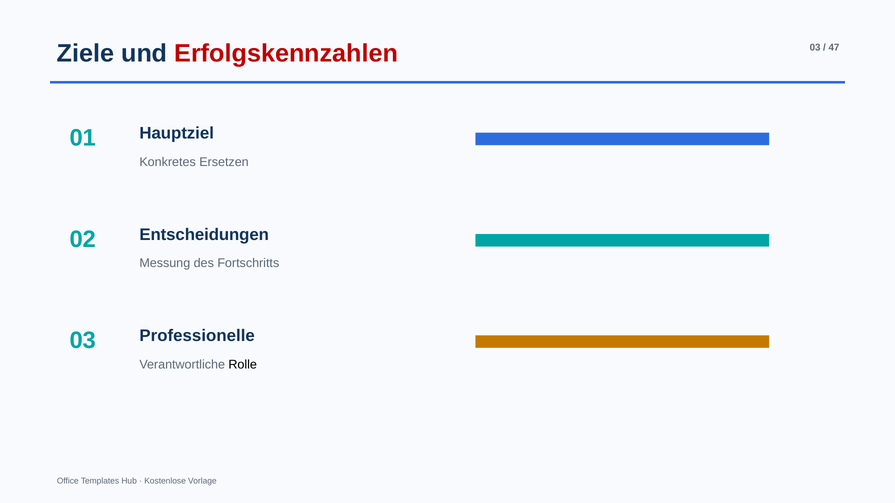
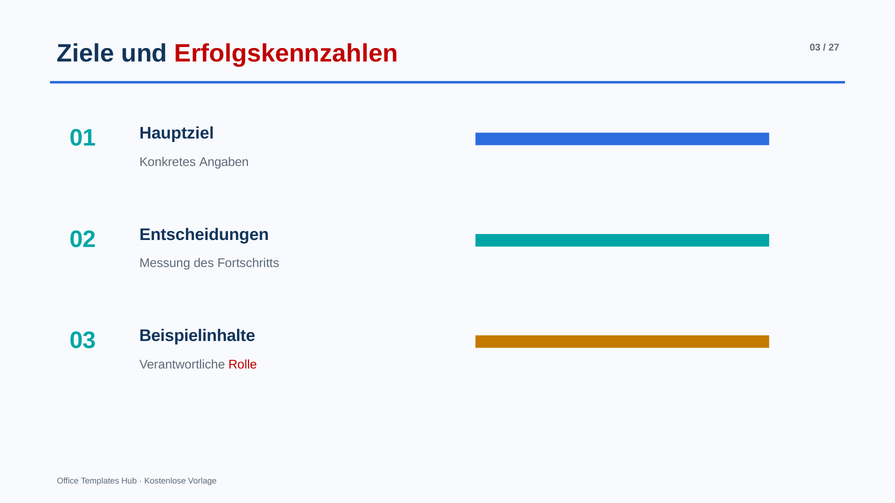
47: 47 -> 27
Ersetzen: Ersetzen -> Angaben
Professionelle: Professionelle -> Beispielinhalte
Rolle colour: black -> red
